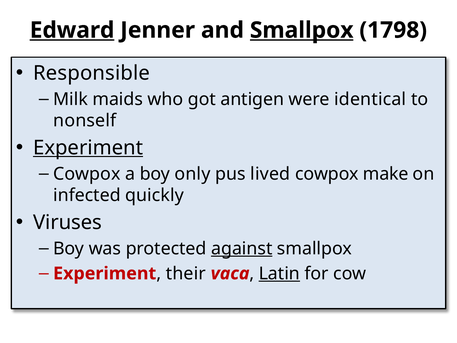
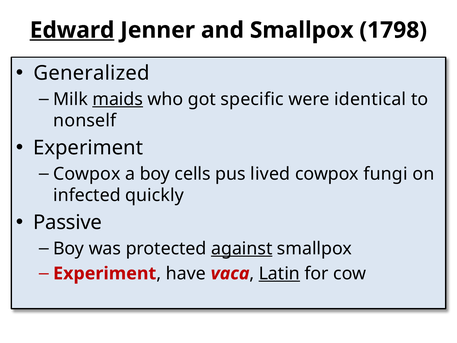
Smallpox at (302, 30) underline: present -> none
Responsible: Responsible -> Generalized
maids underline: none -> present
antigen: antigen -> specific
Experiment at (88, 148) underline: present -> none
only: only -> cells
make: make -> fungi
Viruses: Viruses -> Passive
their: their -> have
